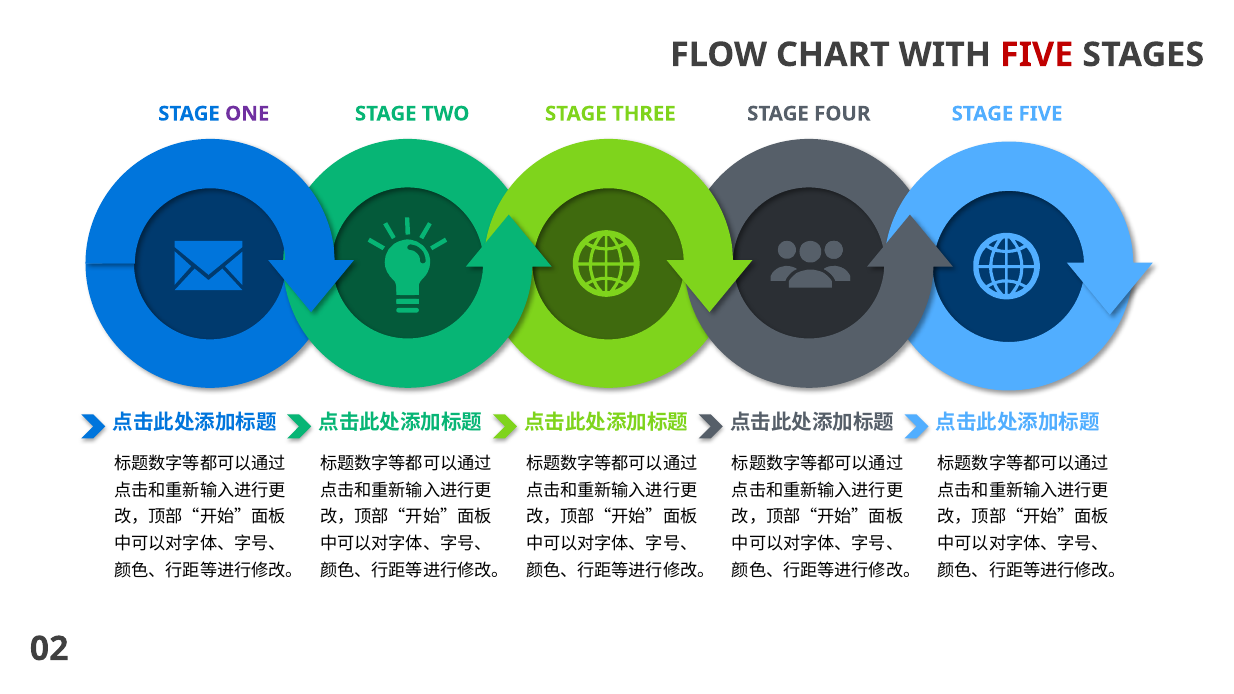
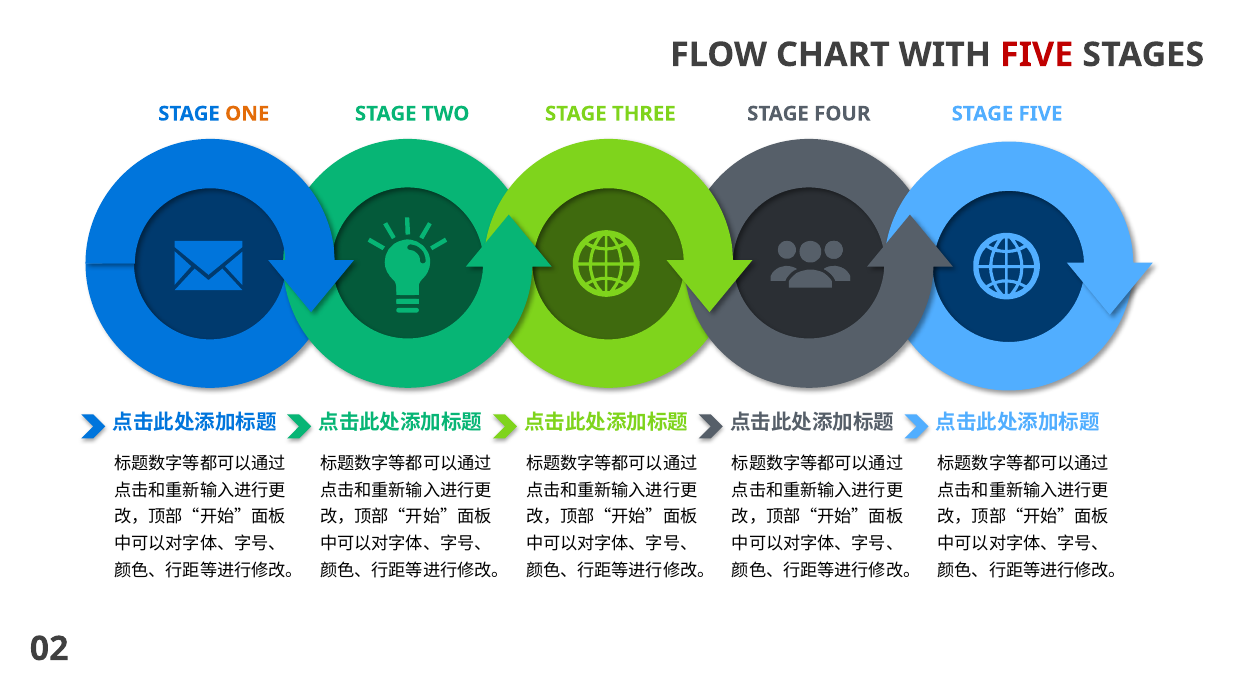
ONE colour: purple -> orange
